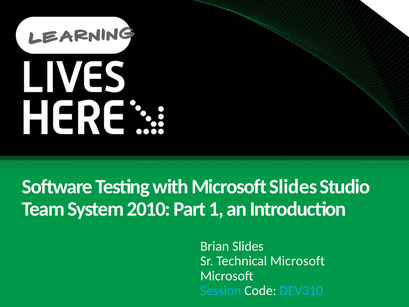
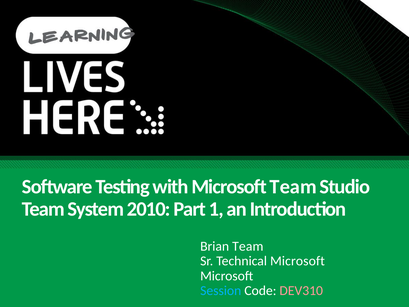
Microsoft Slides: Slides -> Team
Brian Slides: Slides -> Team
DEV310 colour: light blue -> pink
